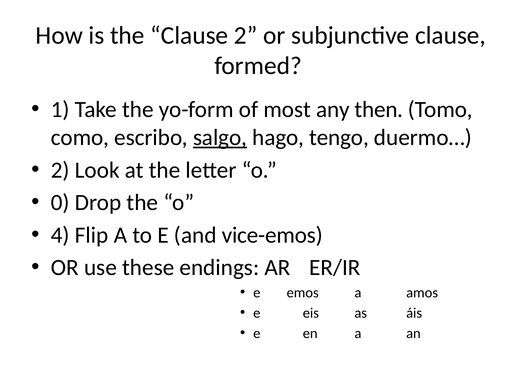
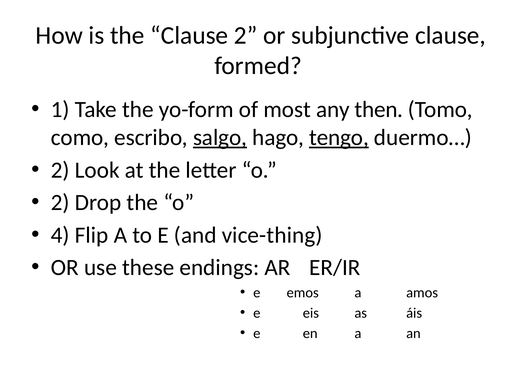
tengo underline: none -> present
0 at (60, 202): 0 -> 2
vice-emos: vice-emos -> vice-thing
